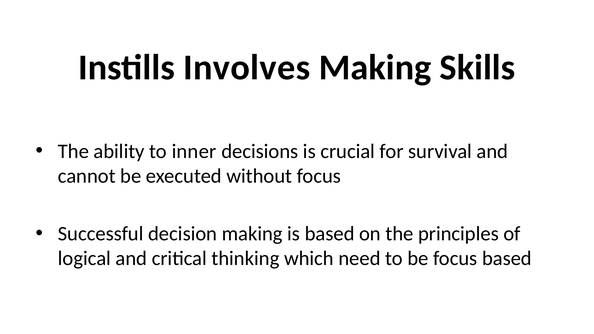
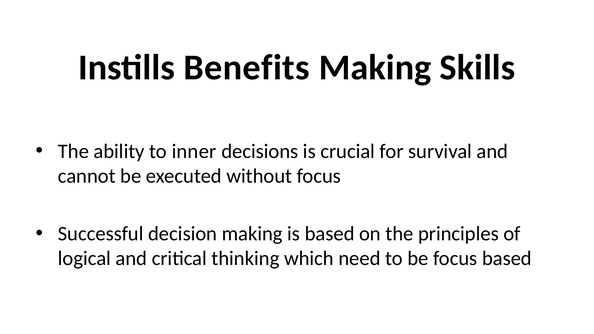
Involves: Involves -> Benefits
